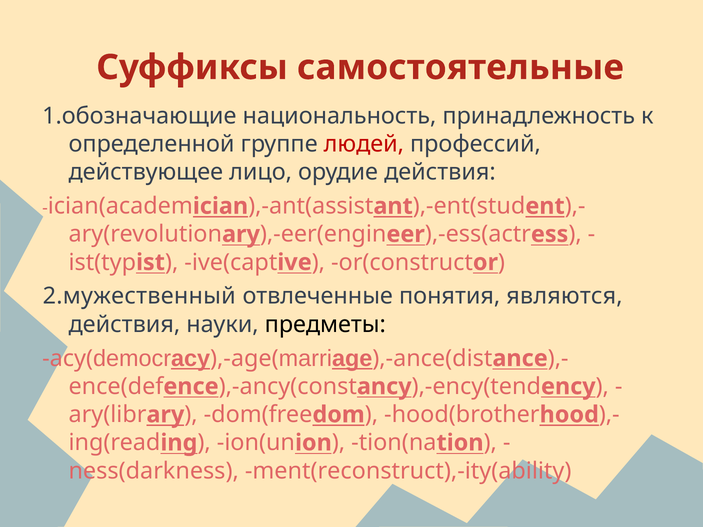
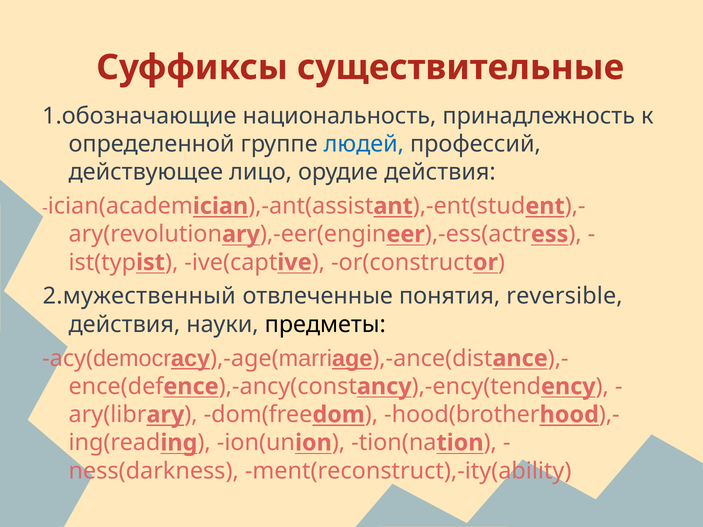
самостоятельные: самостоятельные -> существительные
людей colour: red -> blue
являются: являются -> reversible
